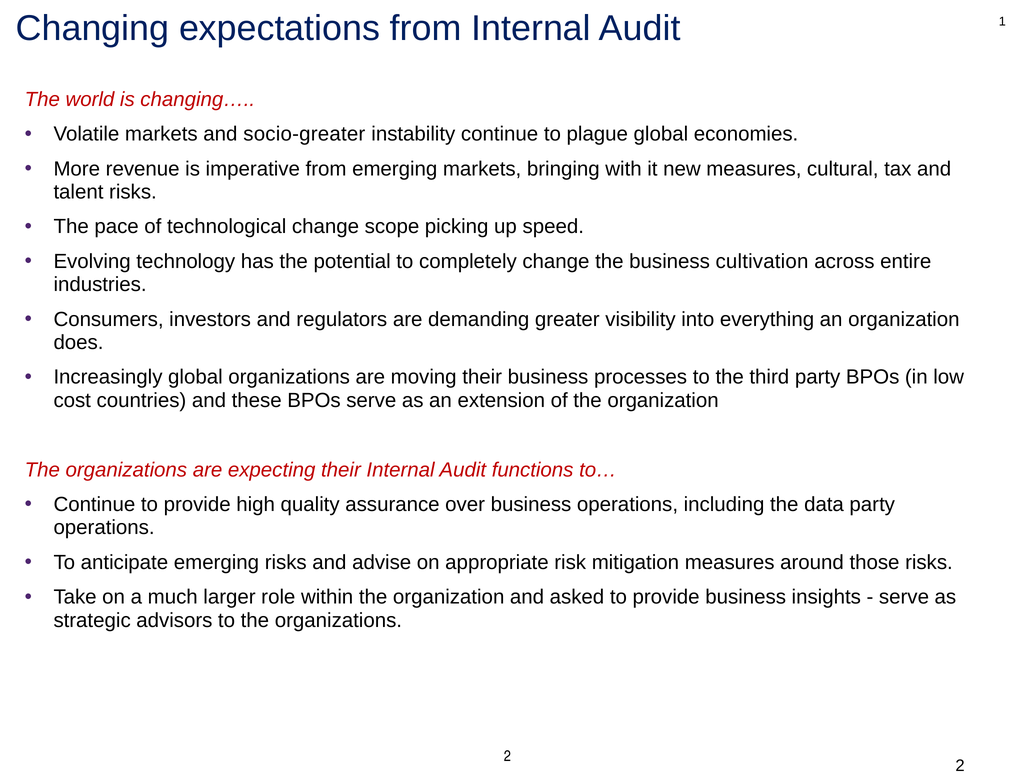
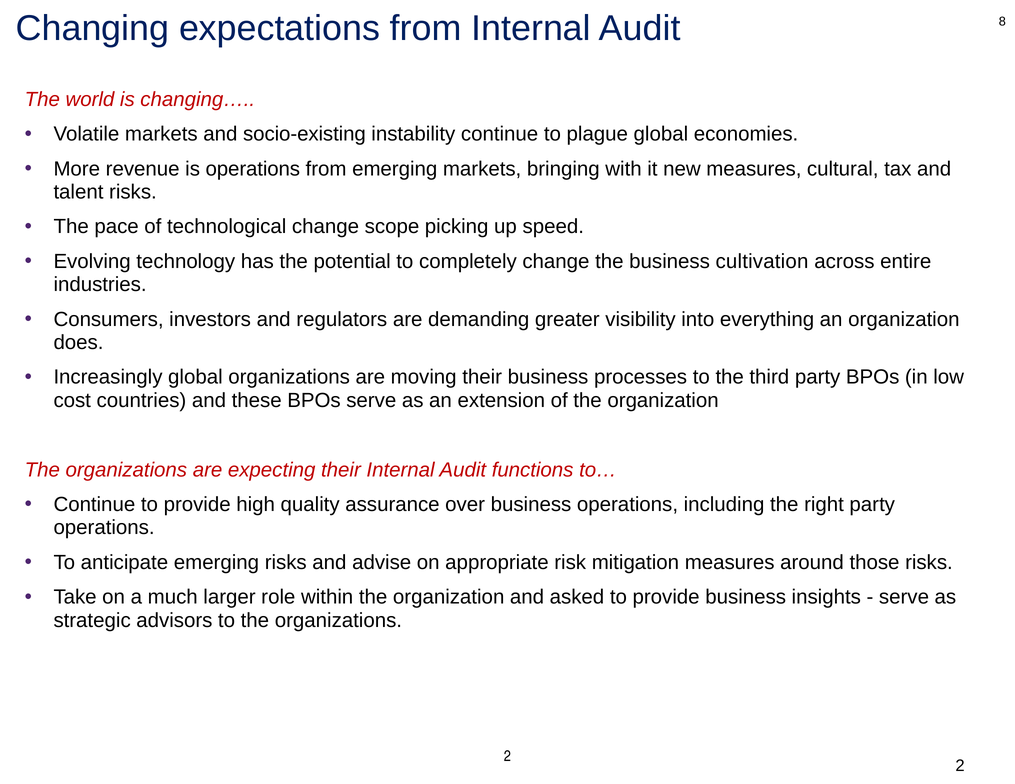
1: 1 -> 8
socio-greater: socio-greater -> socio-existing
is imperative: imperative -> operations
data: data -> right
